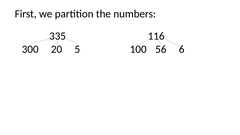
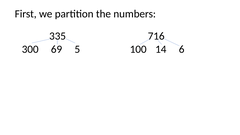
116: 116 -> 716
20: 20 -> 69
56: 56 -> 14
